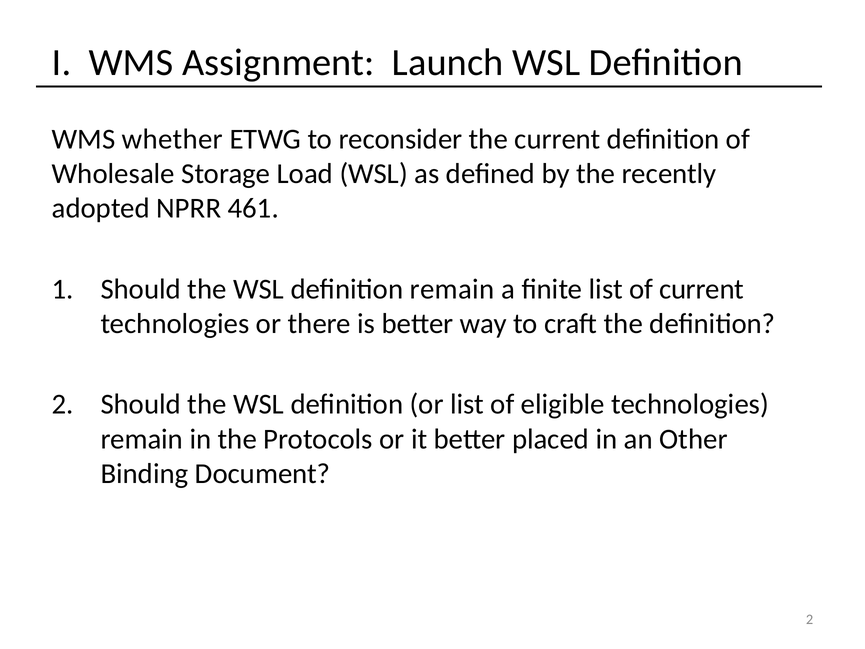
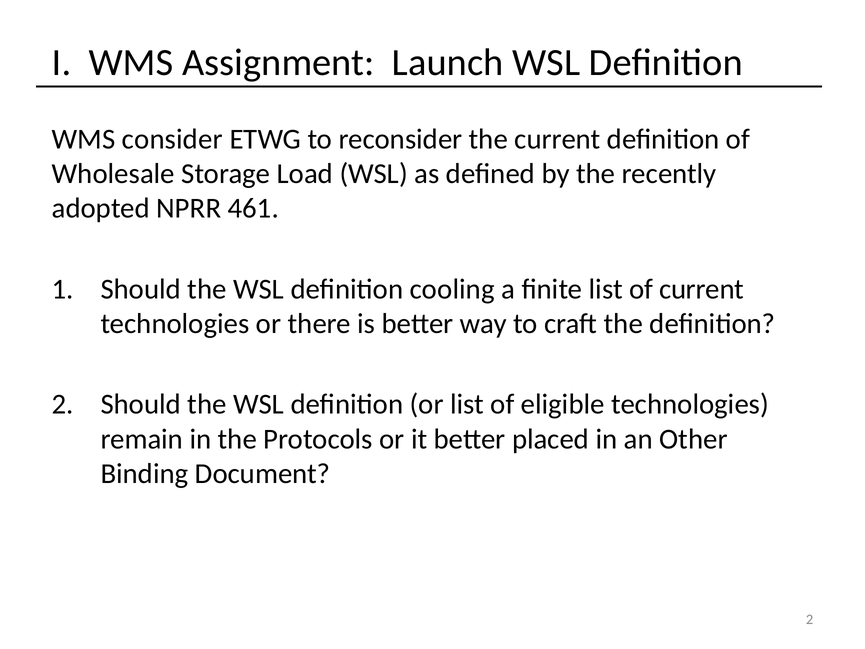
whether: whether -> consider
definition remain: remain -> cooling
